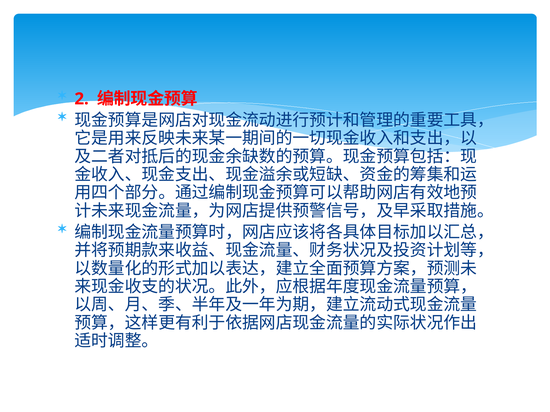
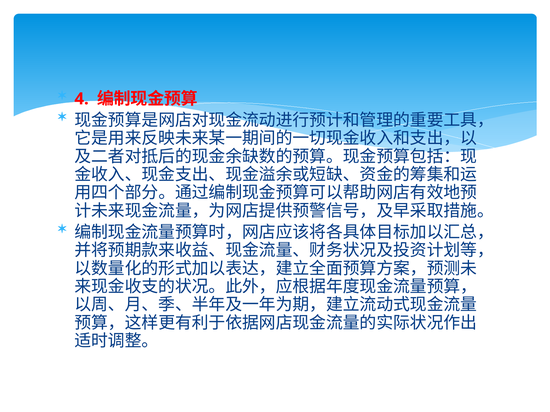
2: 2 -> 4
